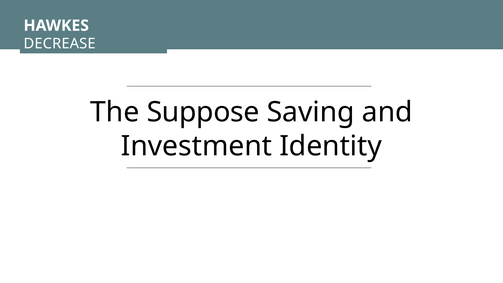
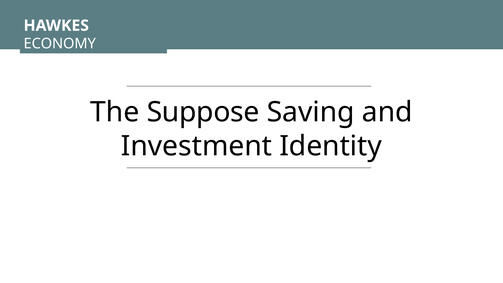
DECREASE: DECREASE -> ECONOMY
